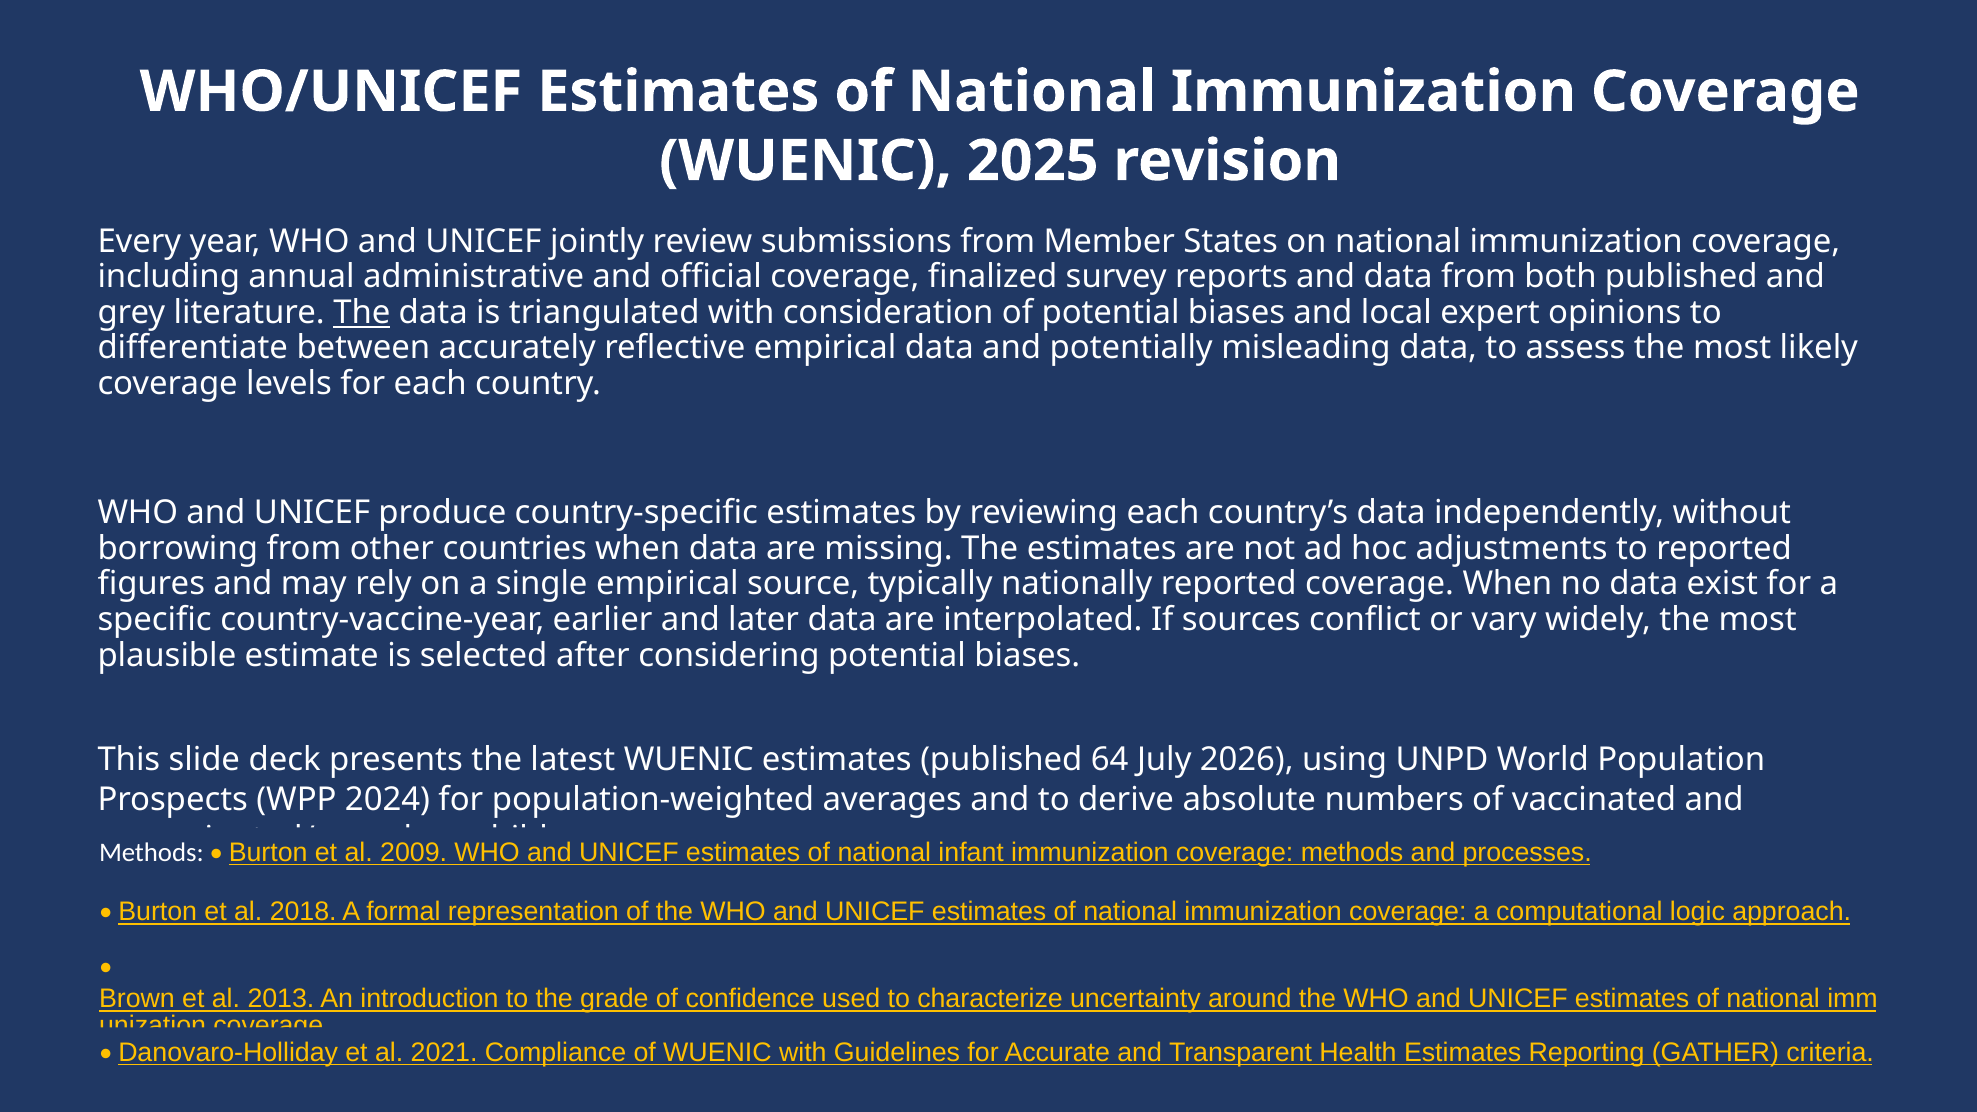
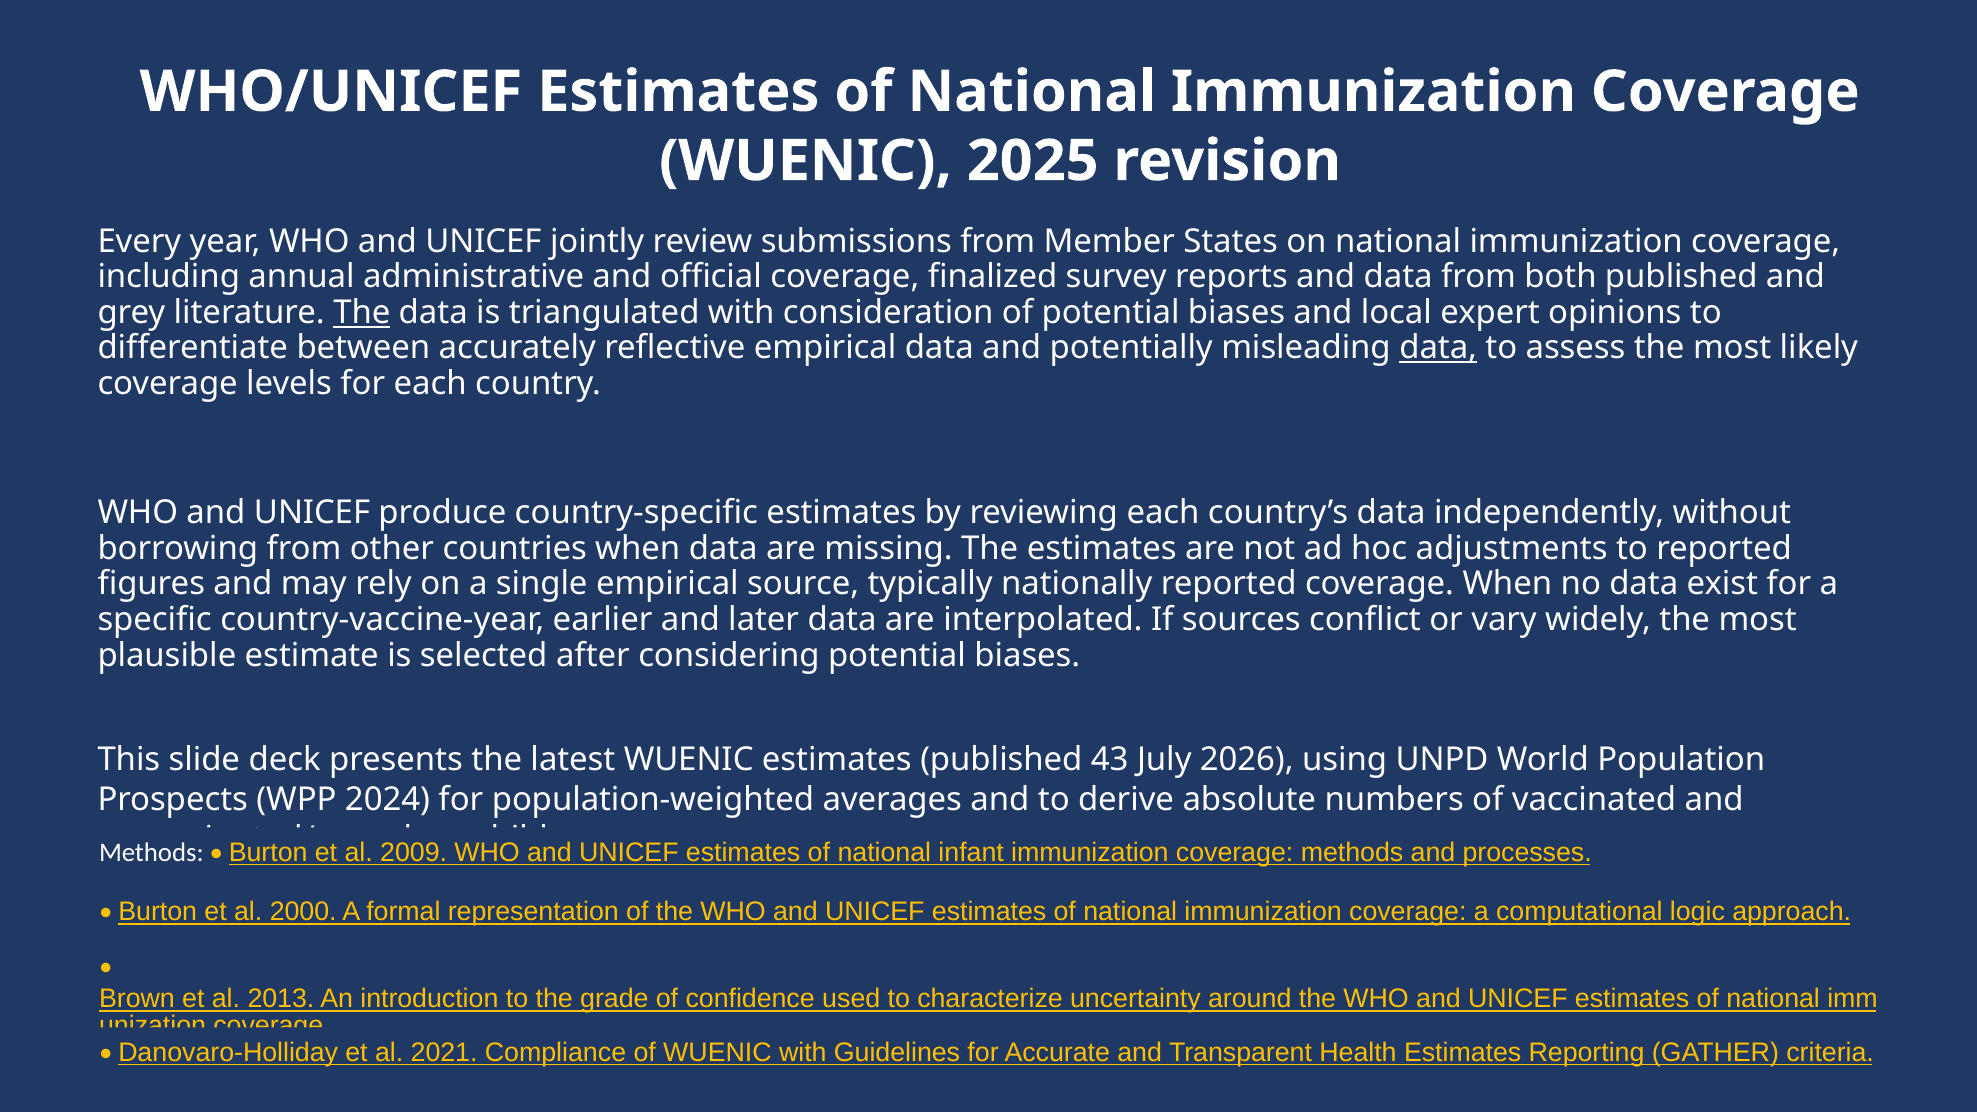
data at (1438, 348) underline: none -> present
64: 64 -> 43
2018: 2018 -> 2000
